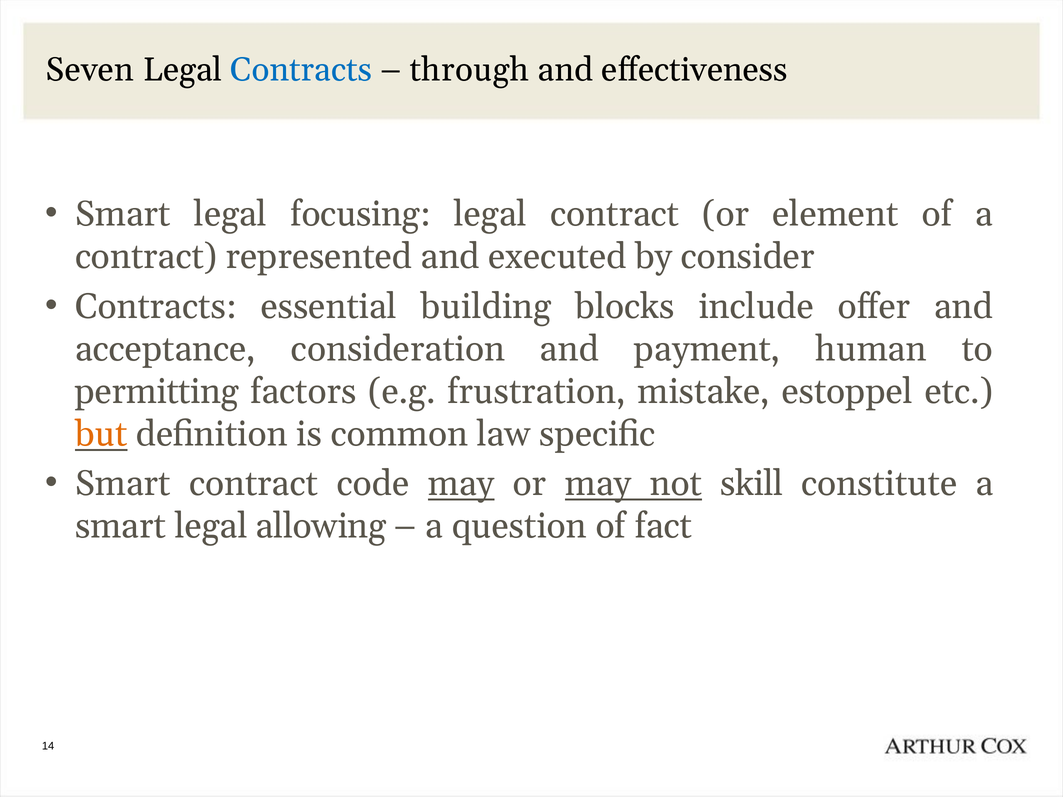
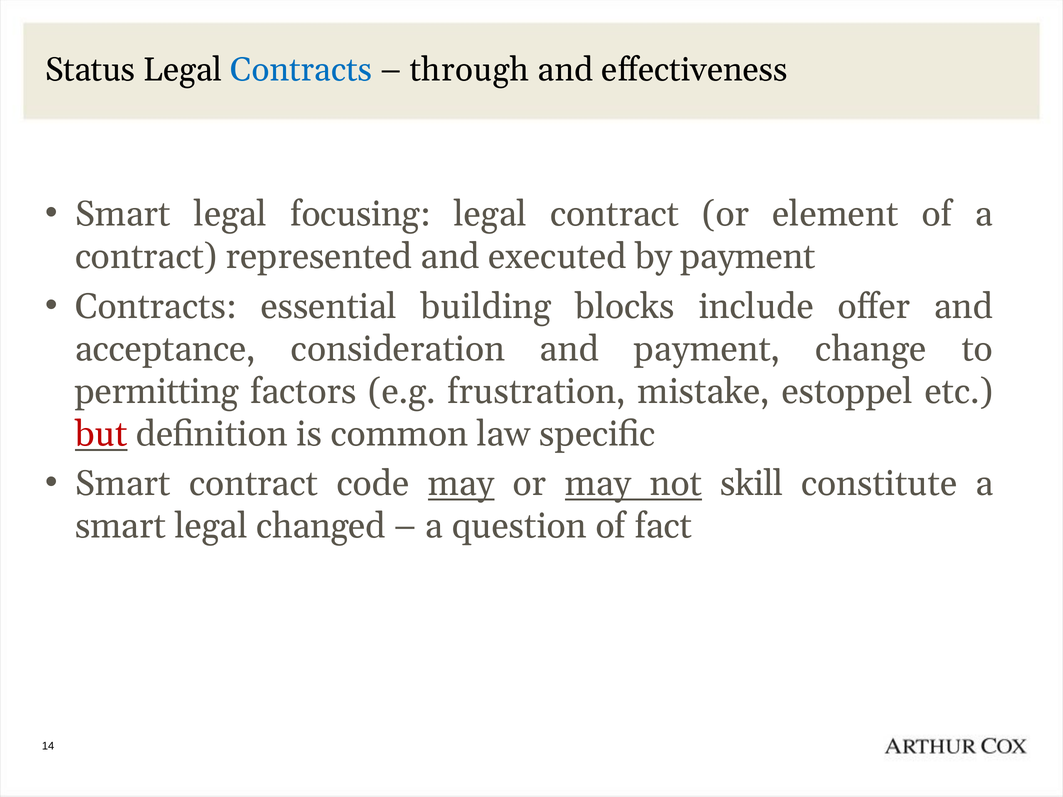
Seven: Seven -> Status
by consider: consider -> payment
human: human -> change
but colour: orange -> red
allowing: allowing -> changed
